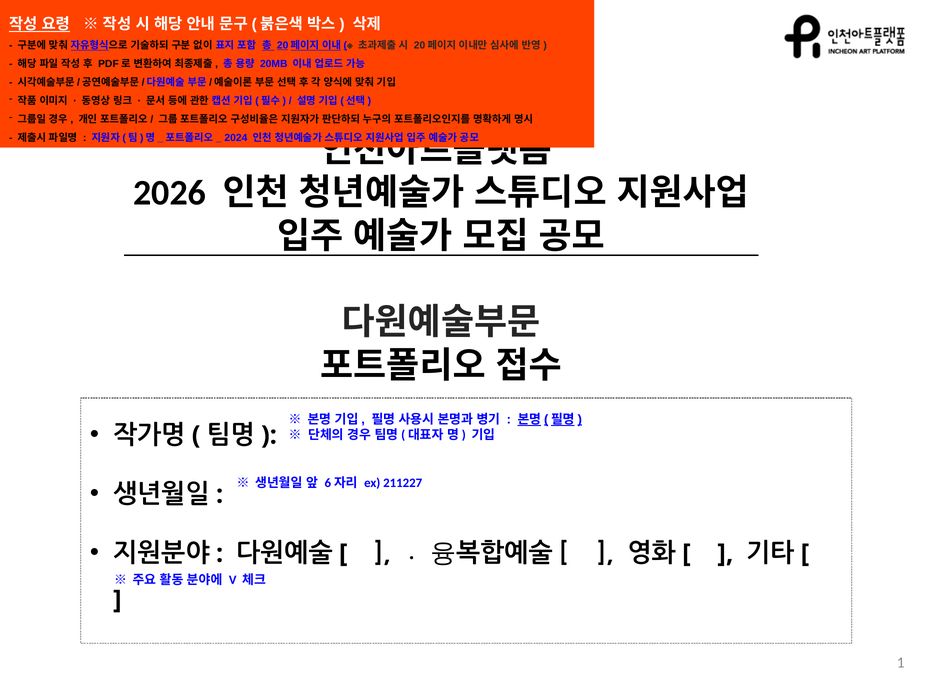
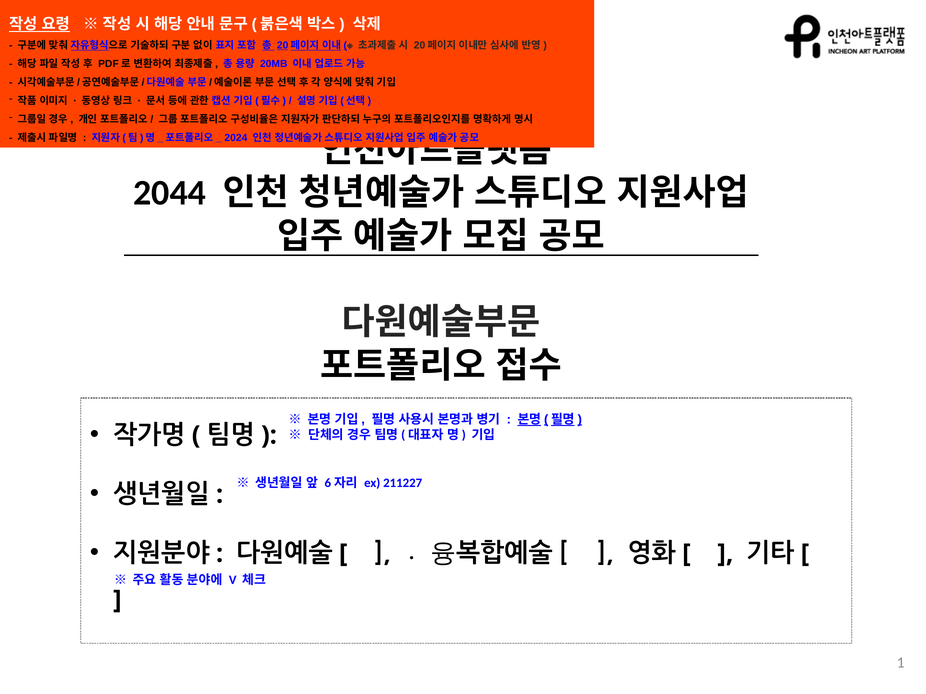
2026: 2026 -> 2044
